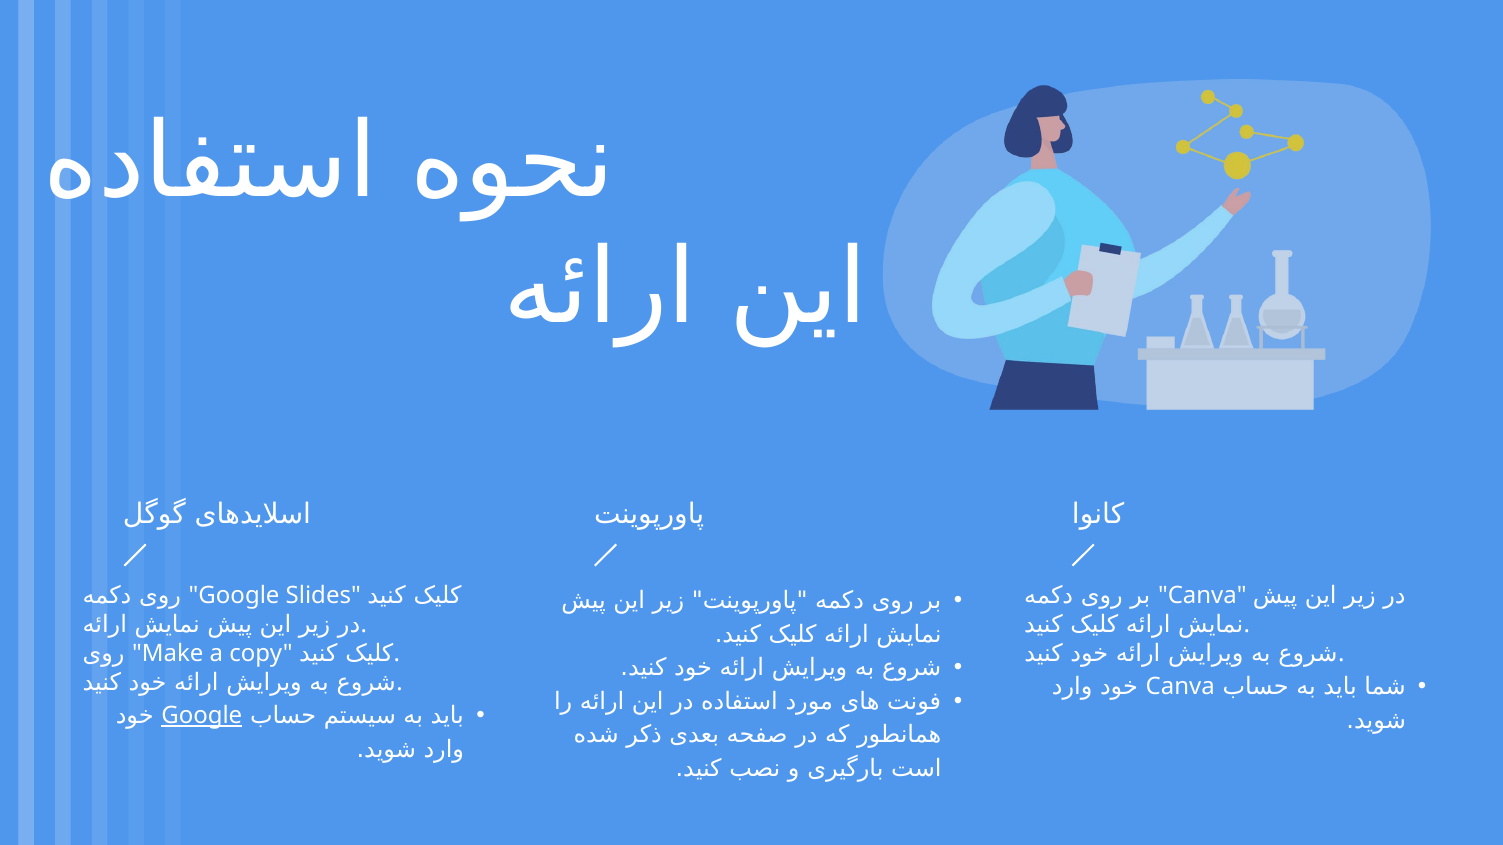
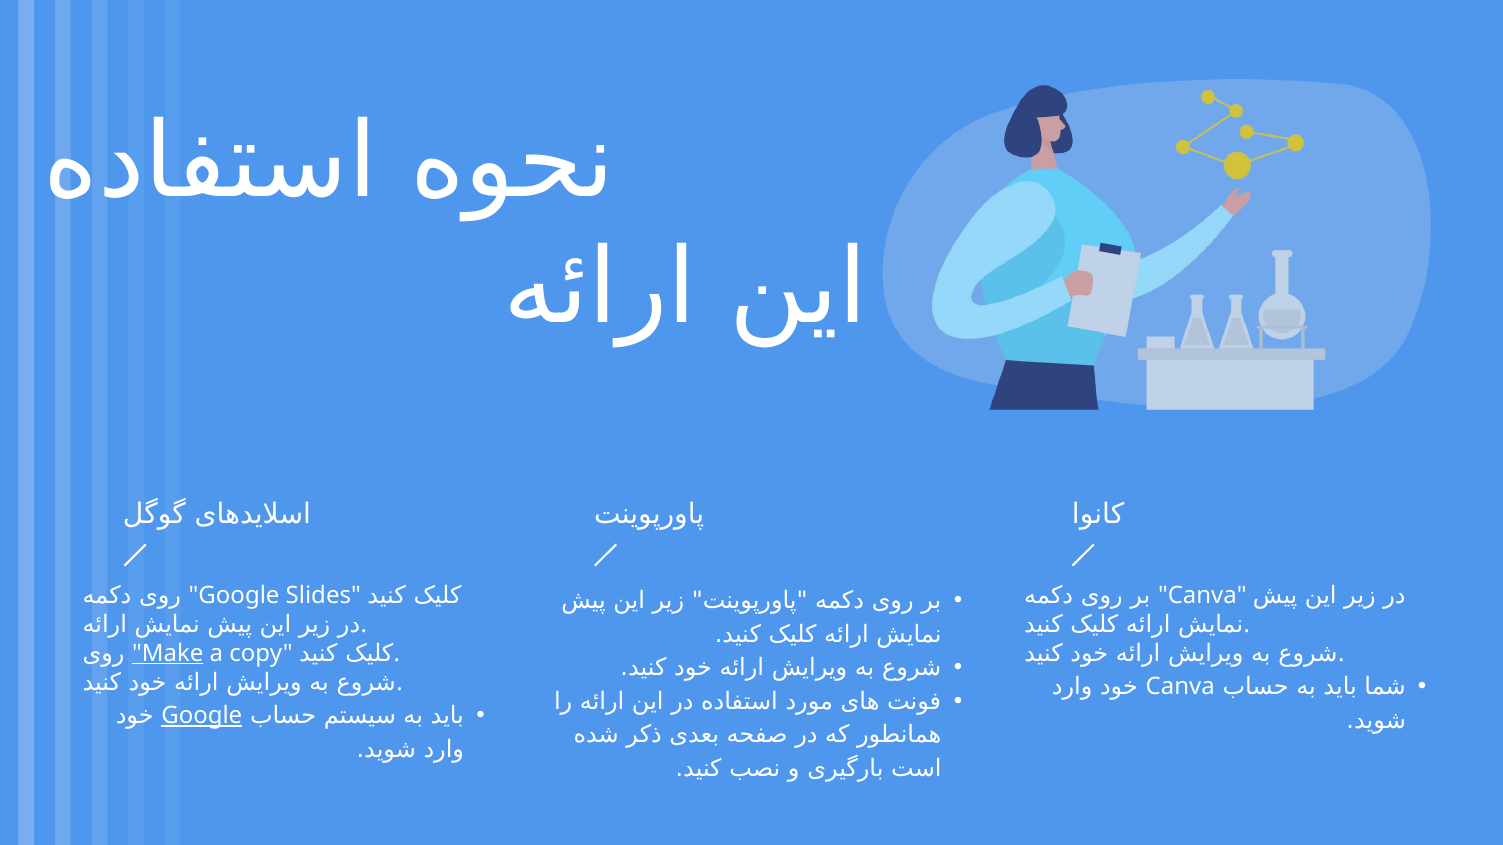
Make underline: none -> present
